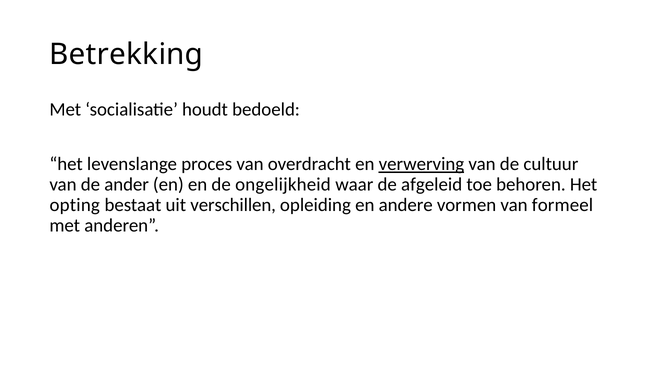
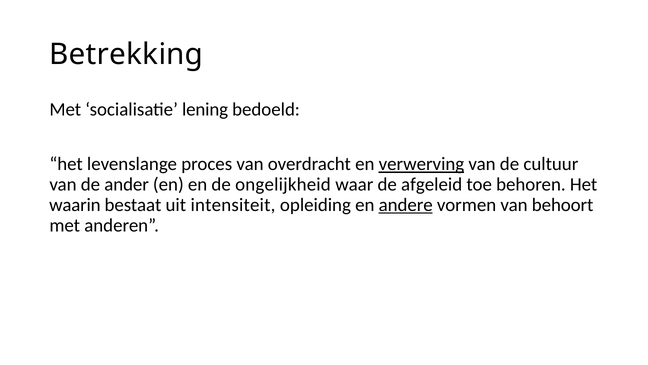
houdt: houdt -> lening
opting: opting -> waarin
verschillen: verschillen -> intensiteit
andere underline: none -> present
formeel: formeel -> behoort
